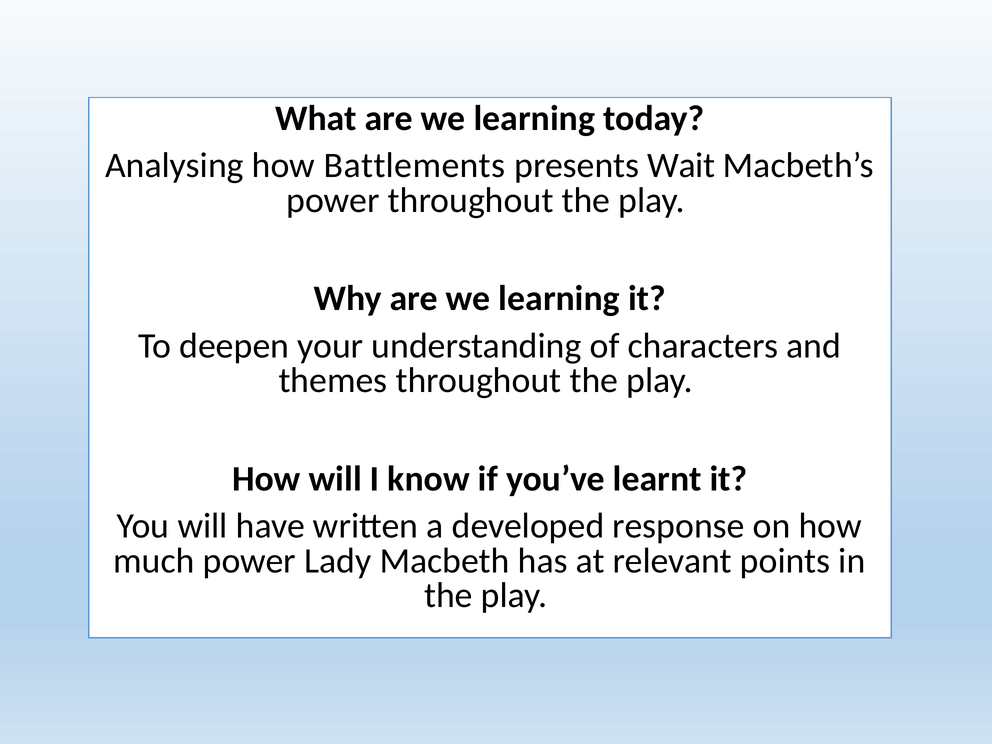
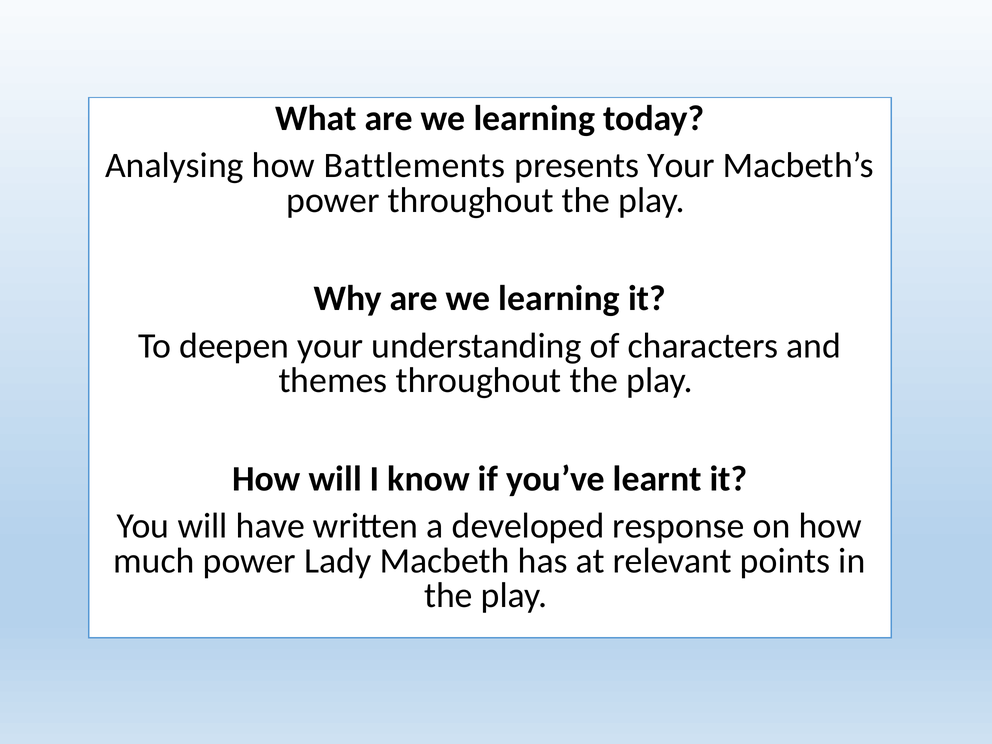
presents Wait: Wait -> Your
